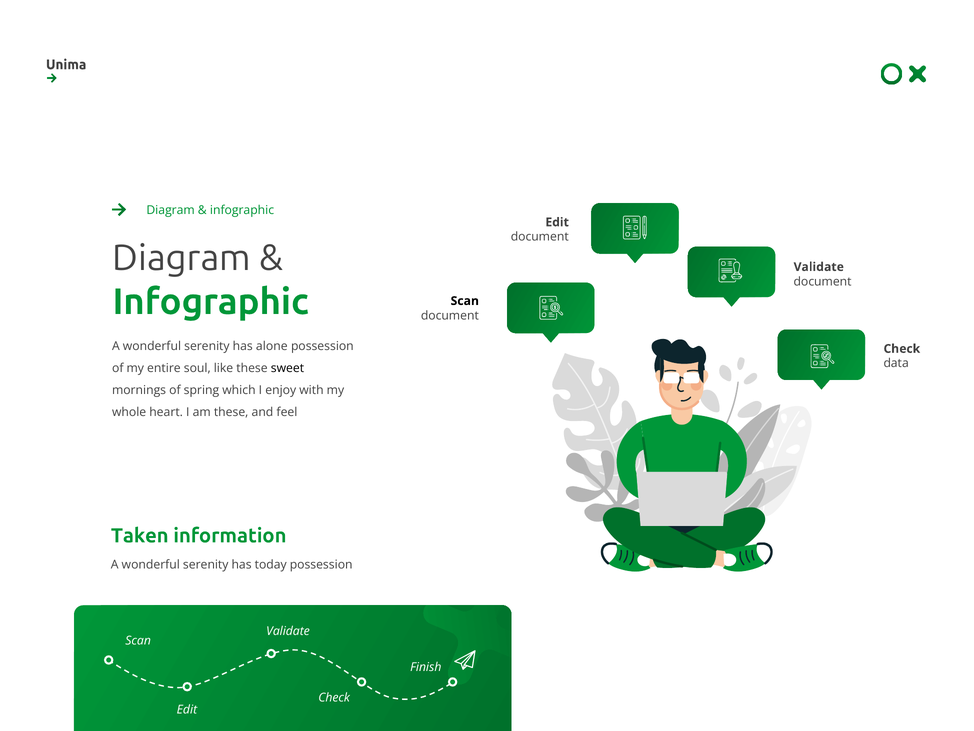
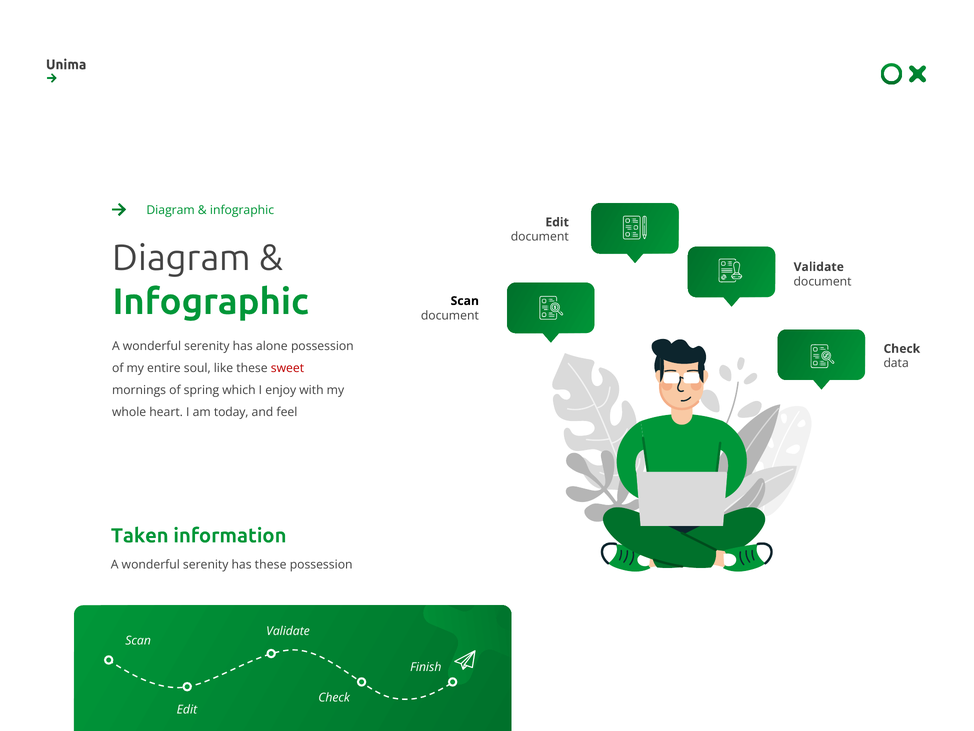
sweet colour: black -> red
am these: these -> today
has today: today -> these
